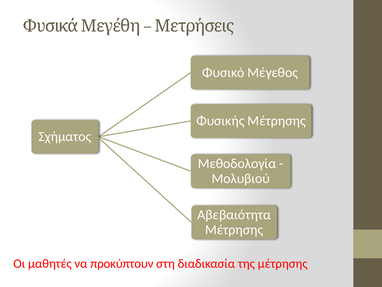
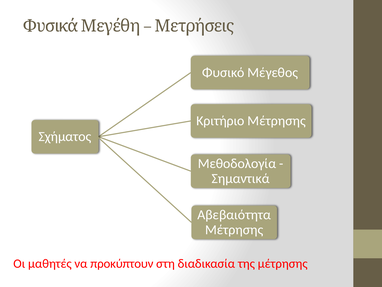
Φυσικής: Φυσικής -> Κριτήριο
Μολυβιού: Μολυβιού -> Σημαντικά
